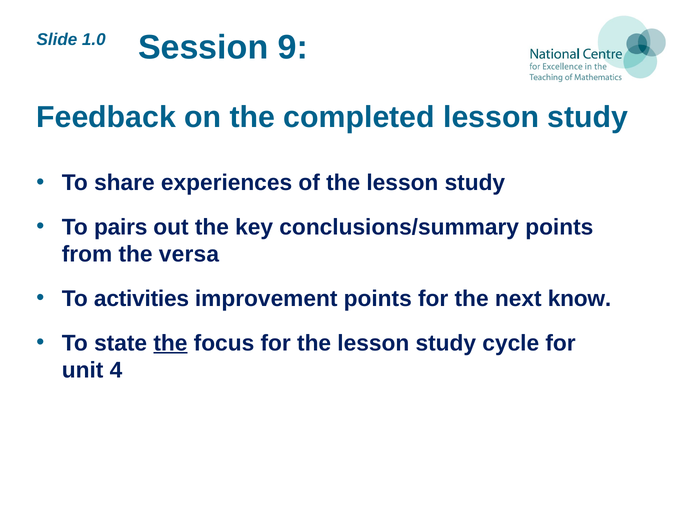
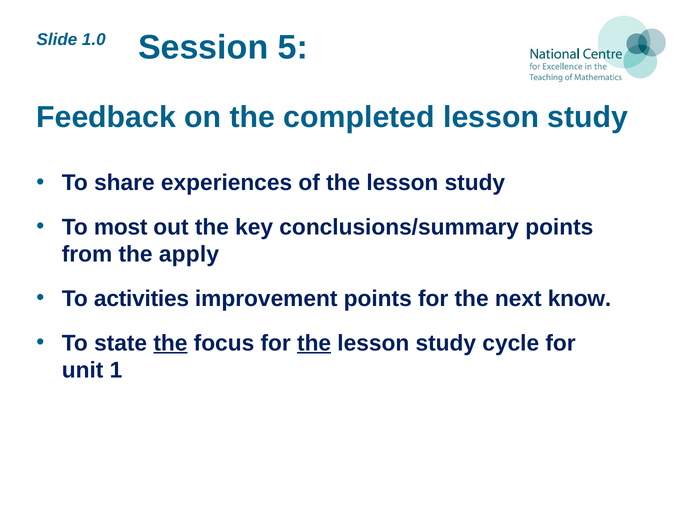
9: 9 -> 5
pairs: pairs -> most
versa: versa -> apply
the at (314, 343) underline: none -> present
4: 4 -> 1
